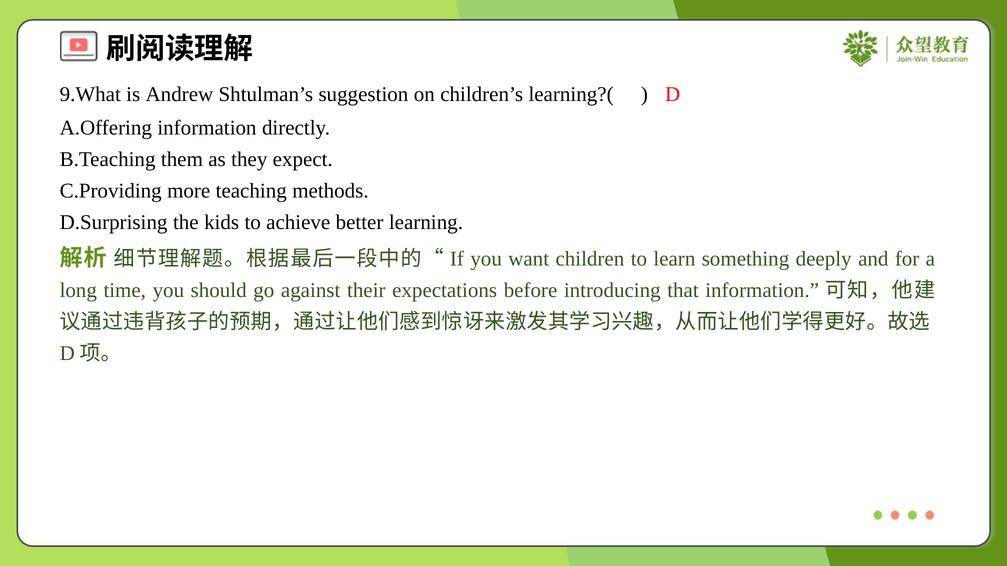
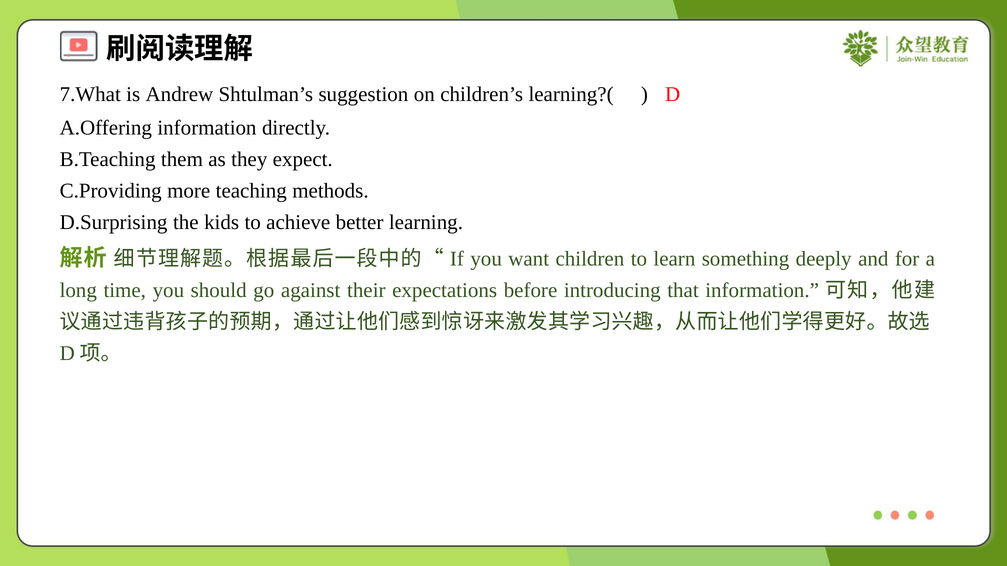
9.What: 9.What -> 7.What
